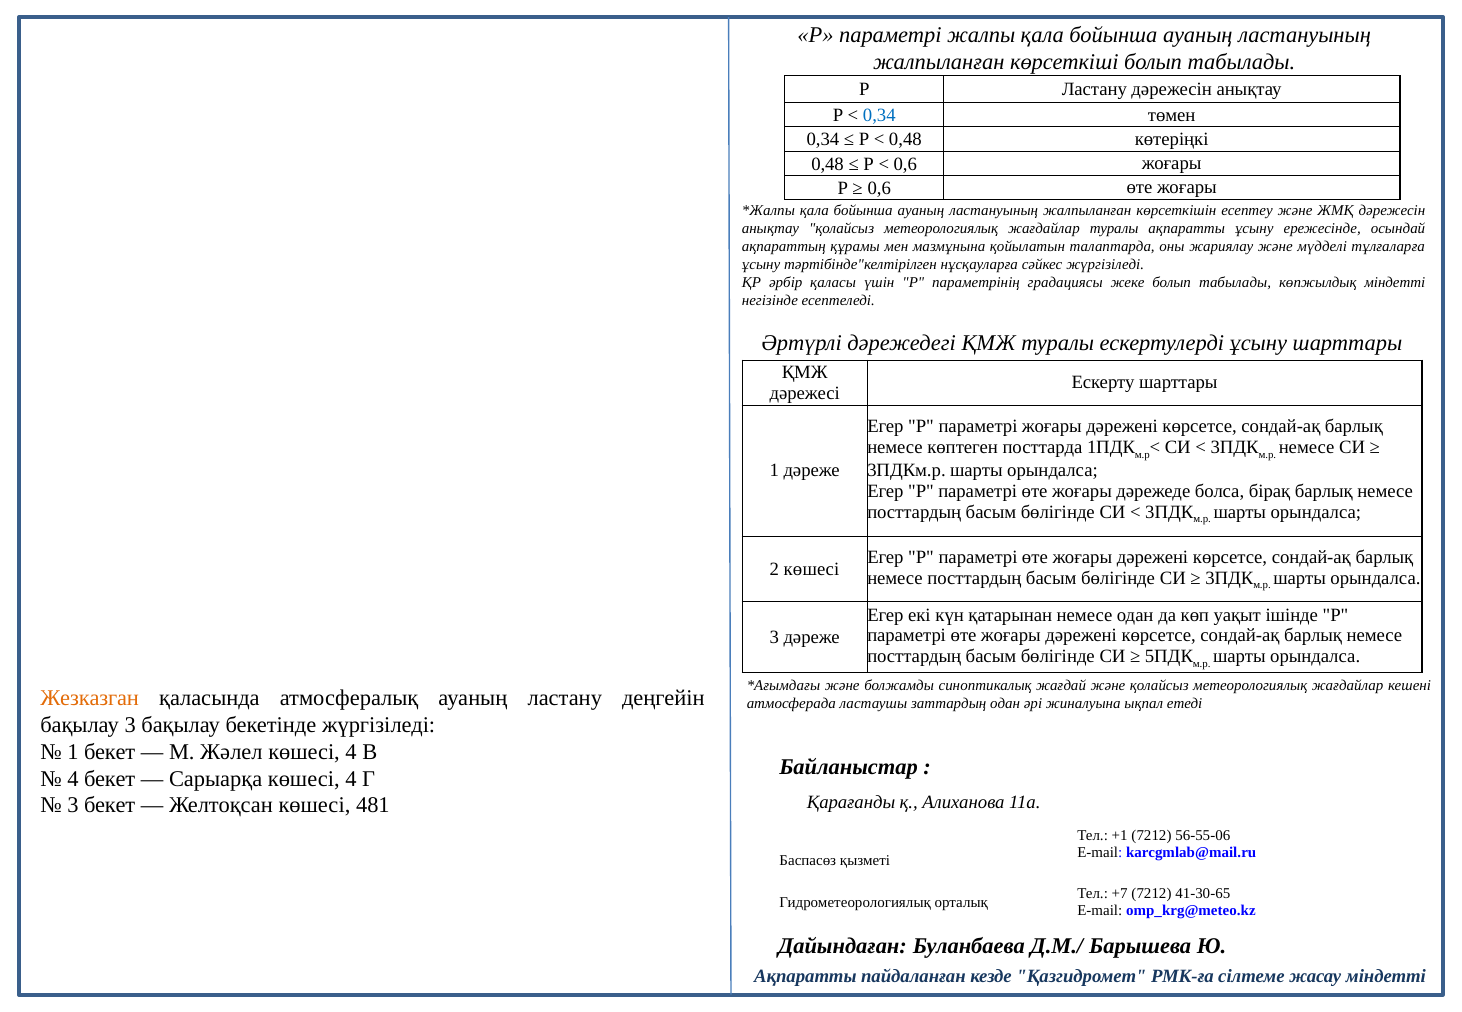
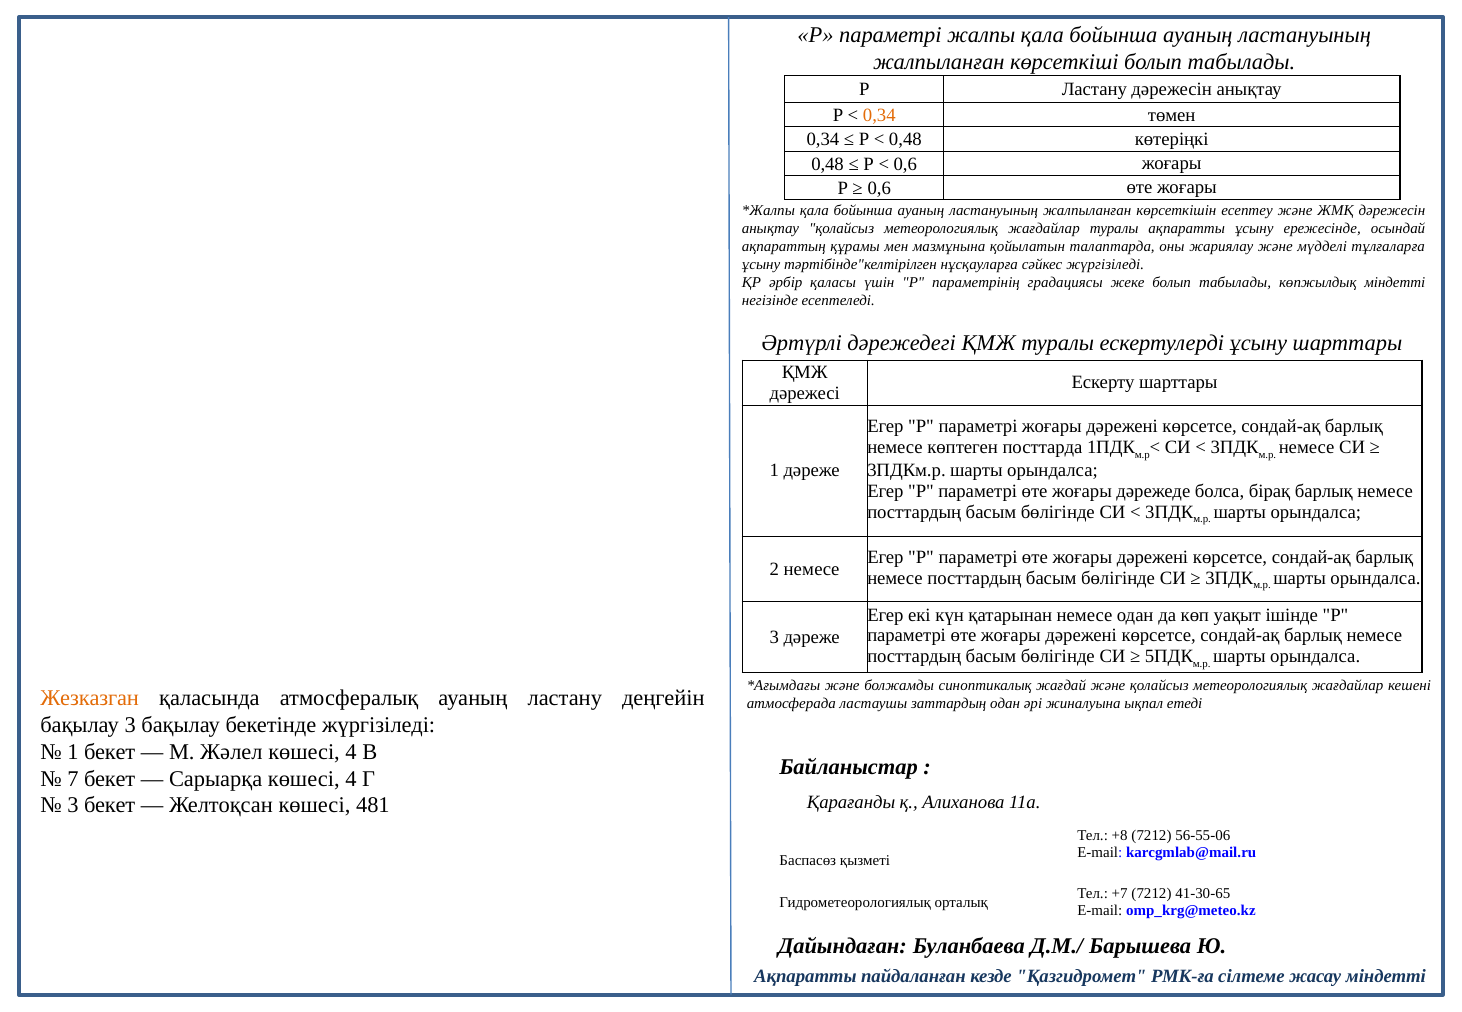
0,34 at (879, 116) colour: blue -> orange
2 көшесі: көшесі -> немесе
4 at (73, 779): 4 -> 7
+1: +1 -> +8
